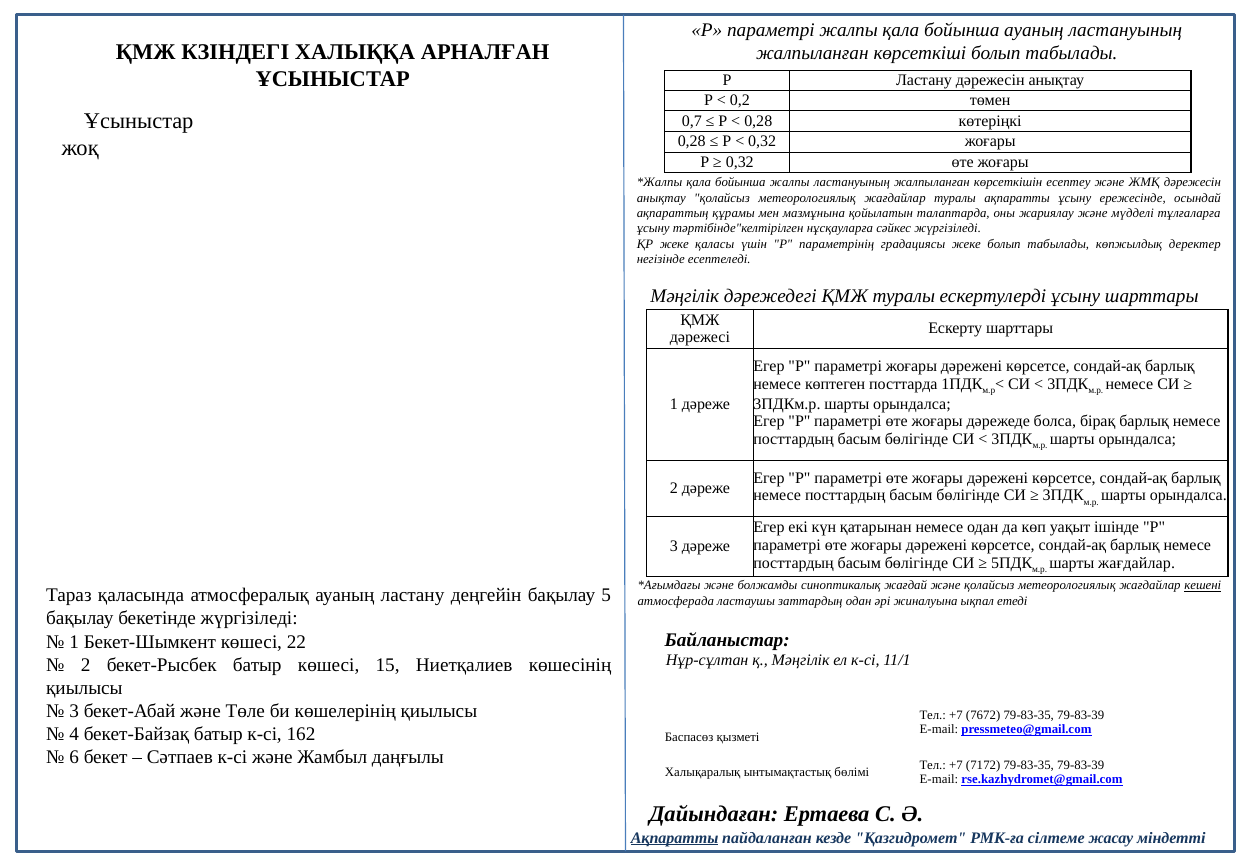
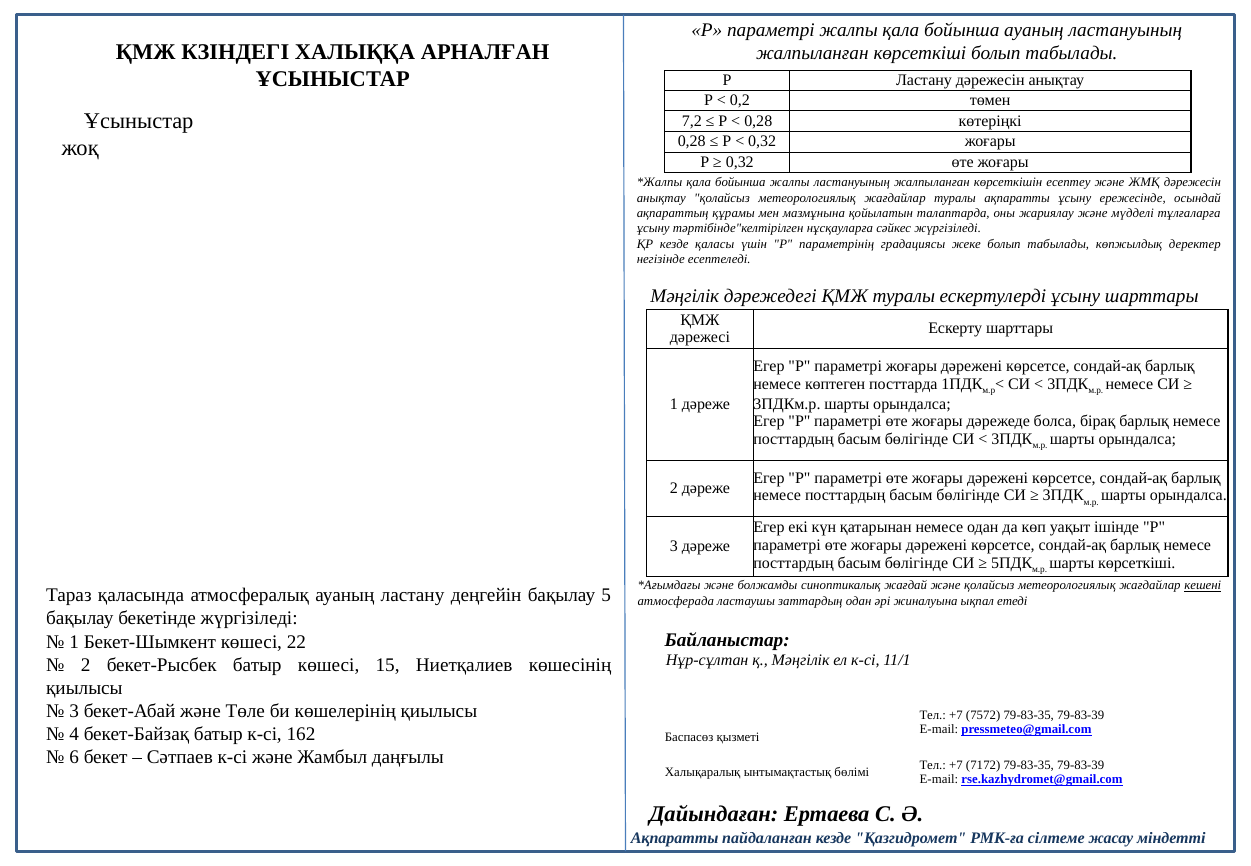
0,7: 0,7 -> 7,2
ҚР жеке: жеке -> кезде
шарты жағдайлар: жағдайлар -> көрсеткіші
7672: 7672 -> 7572
Ақпаратты at (675, 838) underline: present -> none
